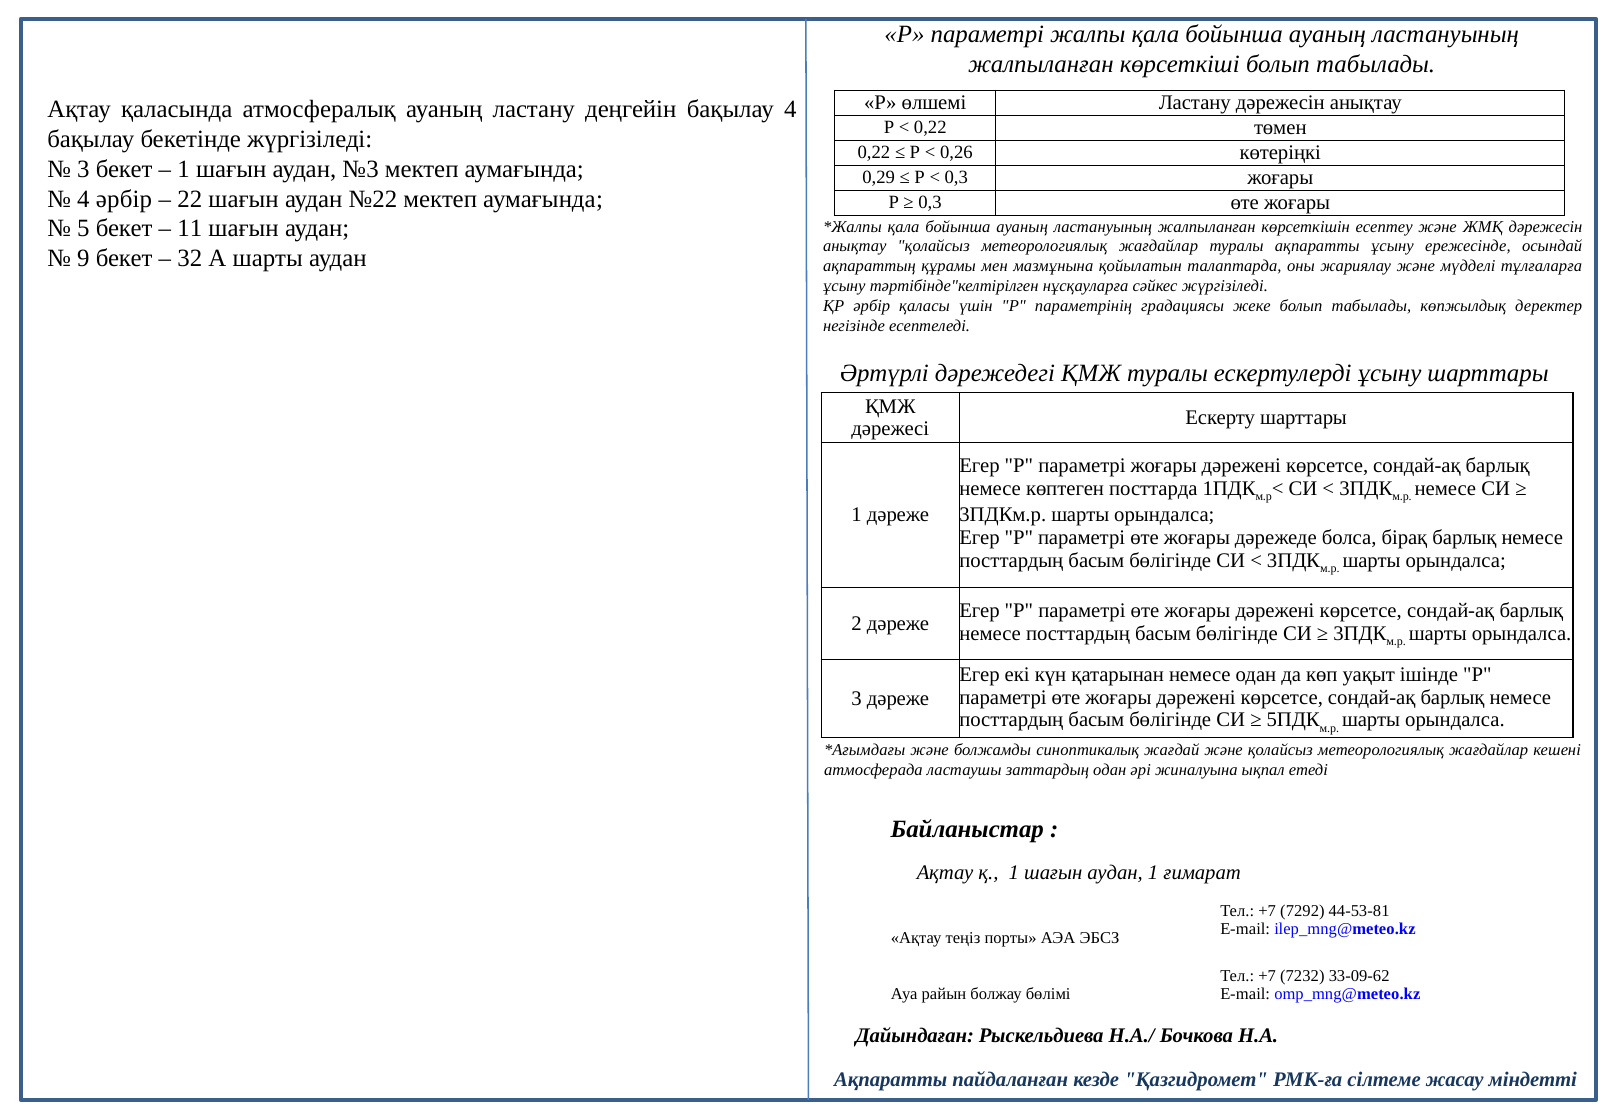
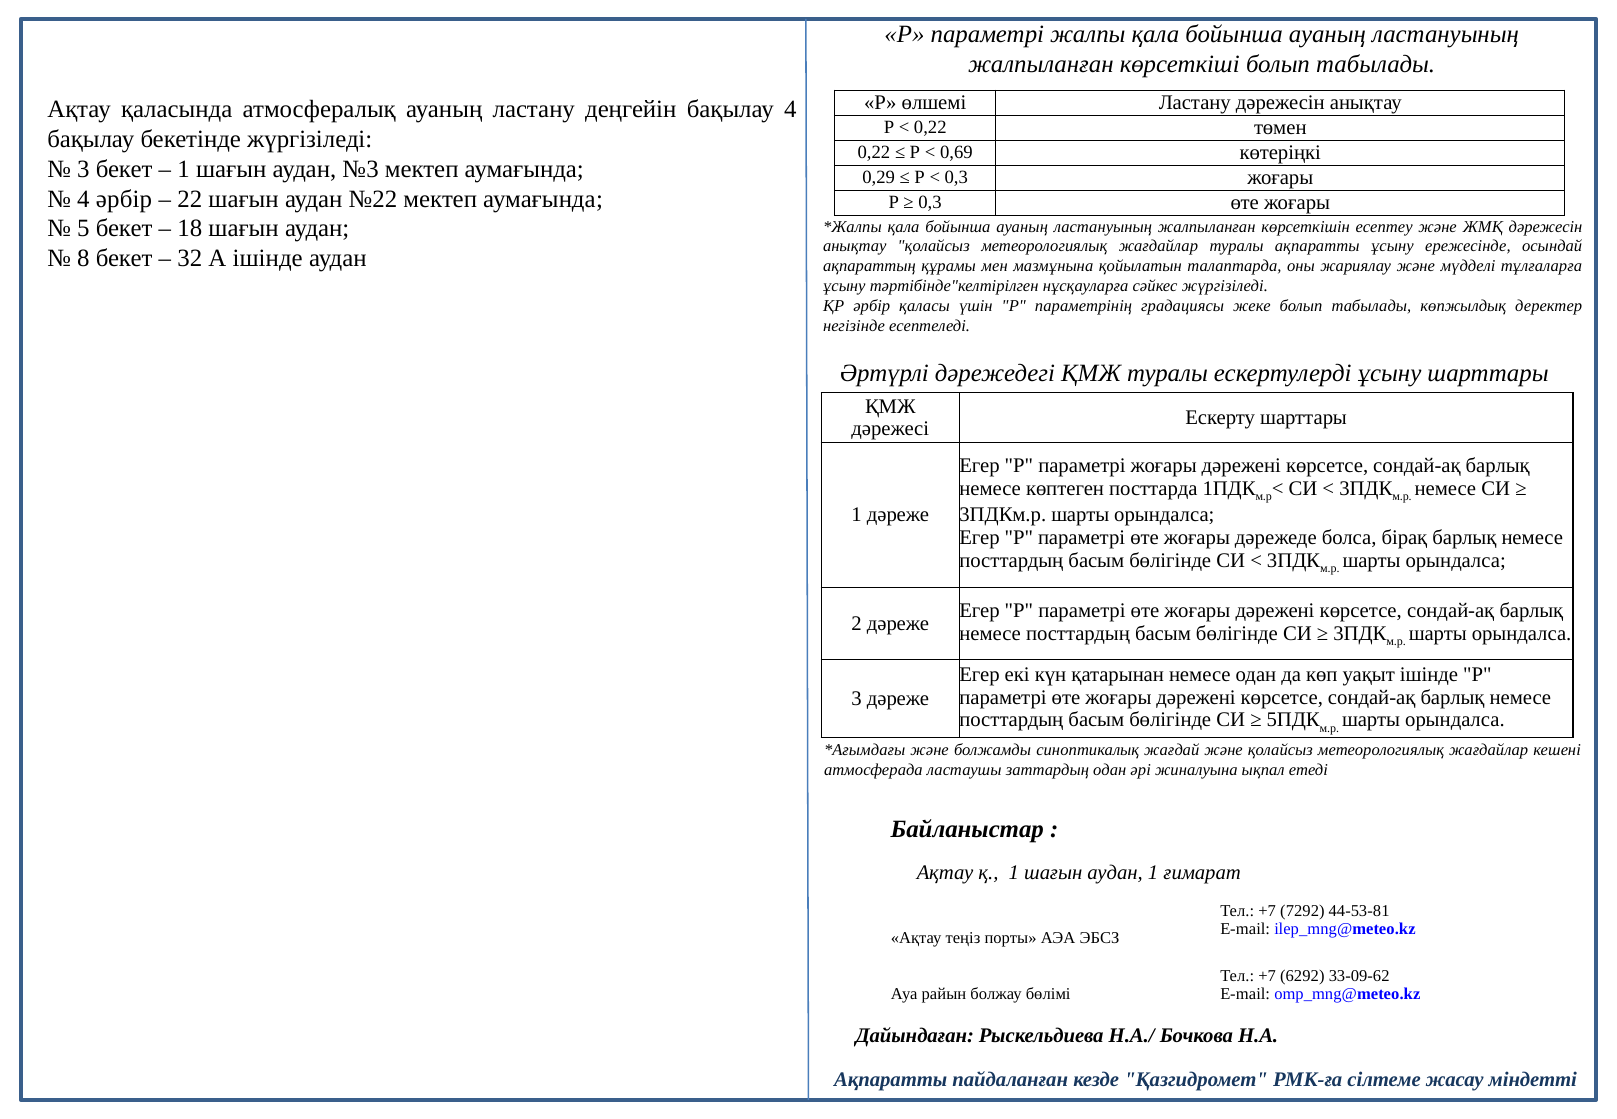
0,26: 0,26 -> 0,69
11: 11 -> 18
9: 9 -> 8
А шарты: шарты -> ішінде
7232: 7232 -> 6292
